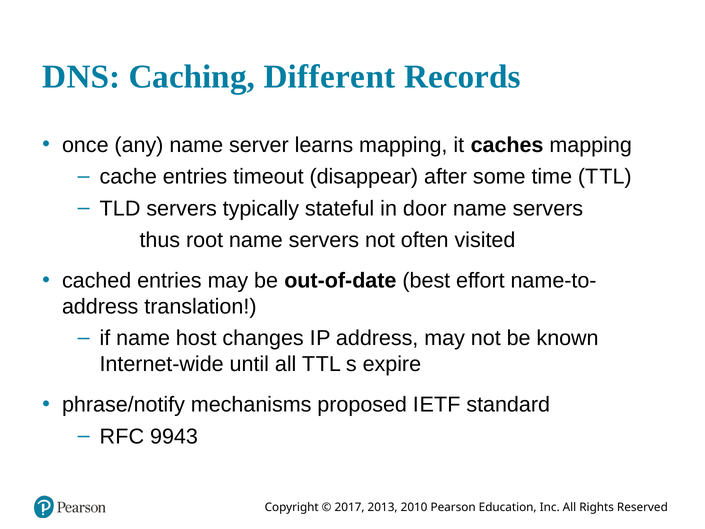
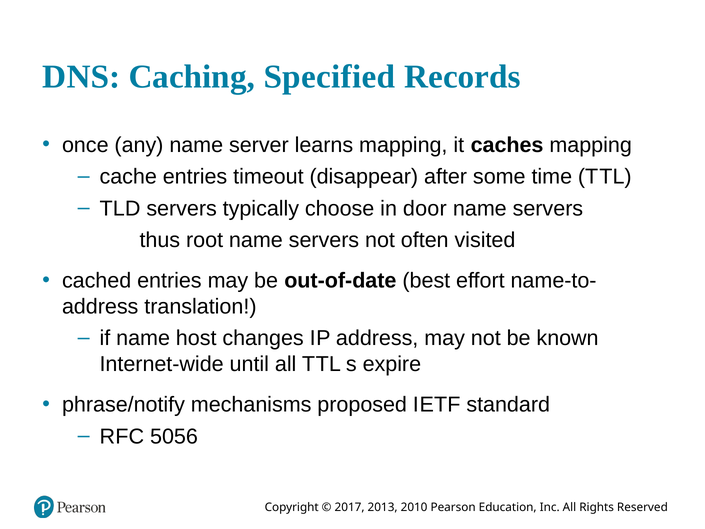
Different: Different -> Specified
stateful: stateful -> choose
9943: 9943 -> 5056
